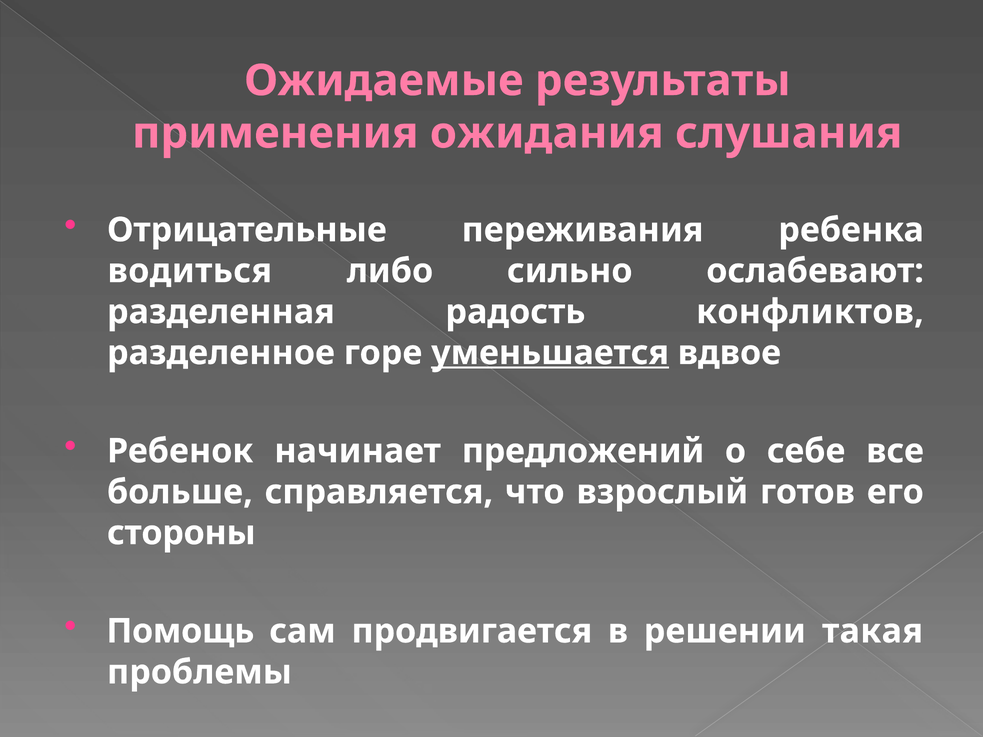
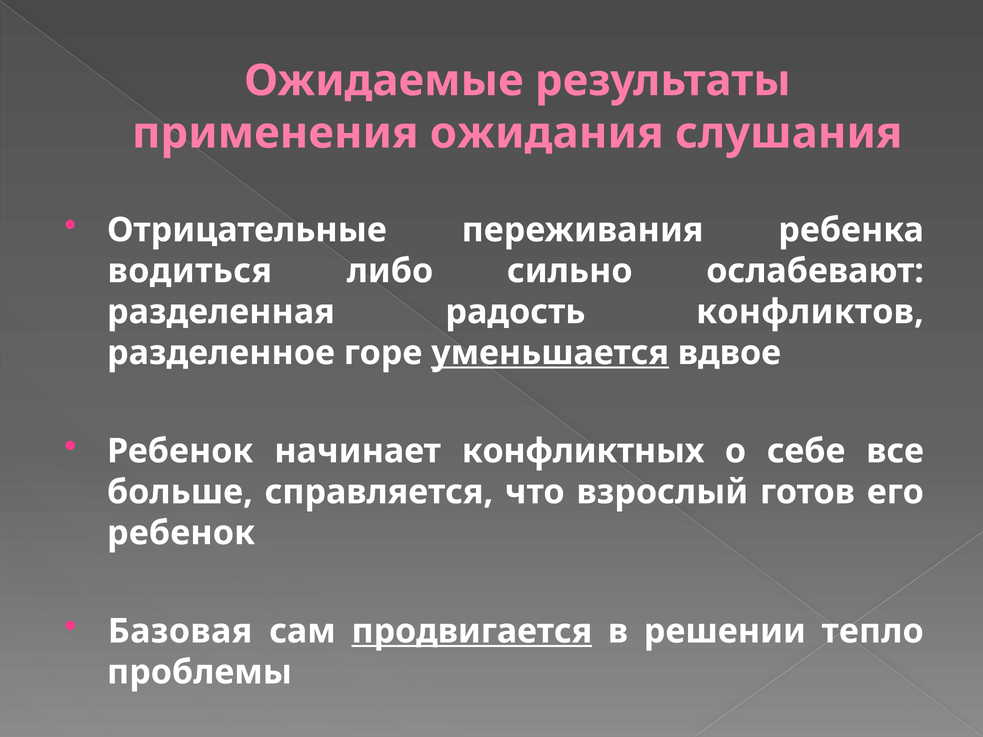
предложений: предложений -> конфликтных
стороны at (181, 533): стороны -> ребенок
Помощь: Помощь -> Базовая
продвигается underline: none -> present
такая: такая -> тепло
